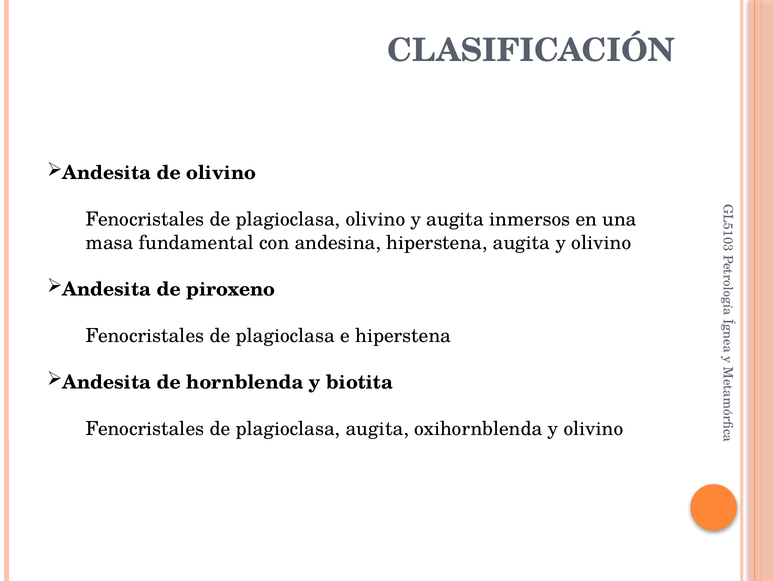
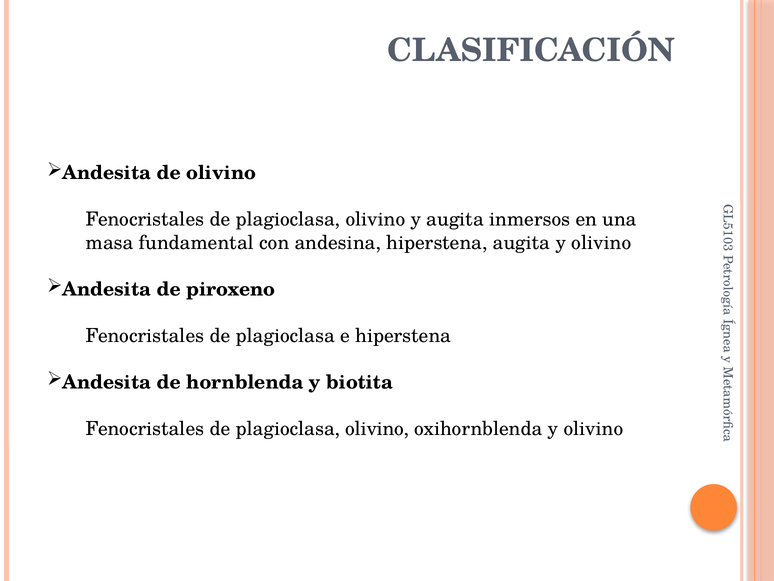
augita at (377, 428): augita -> olivino
